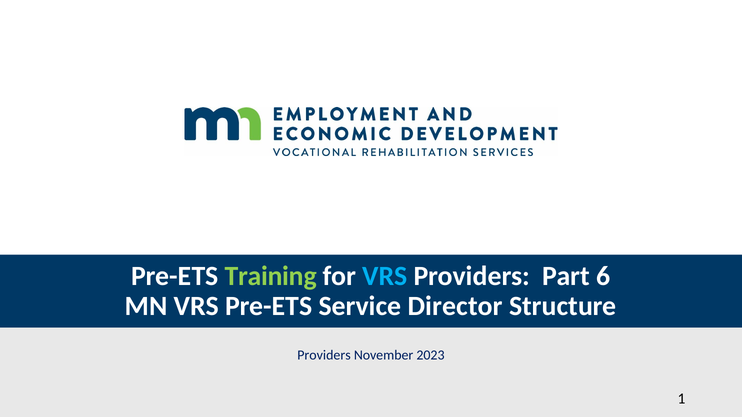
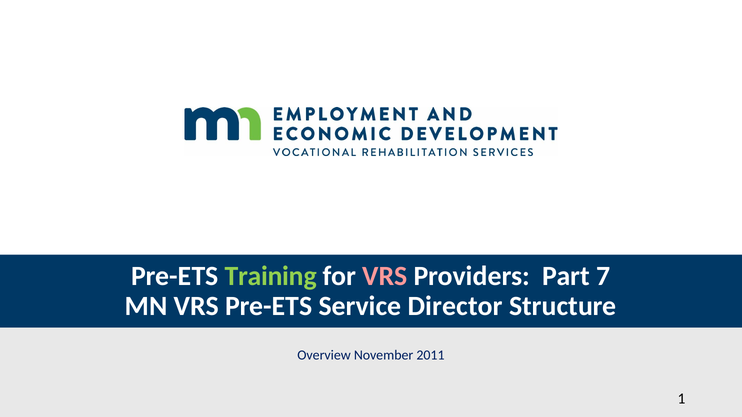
VRS at (385, 276) colour: light blue -> pink
6: 6 -> 7
Providers at (324, 356): Providers -> Overview
2023: 2023 -> 2011
